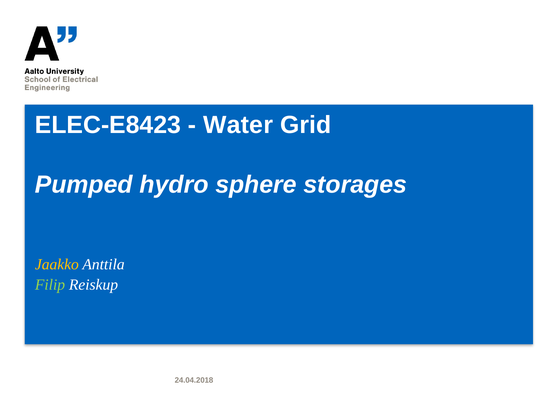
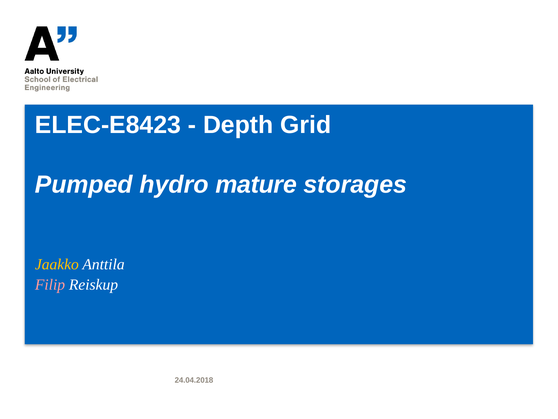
Water: Water -> Depth
sphere: sphere -> mature
Filip colour: light green -> pink
